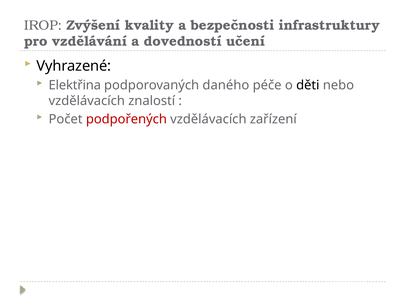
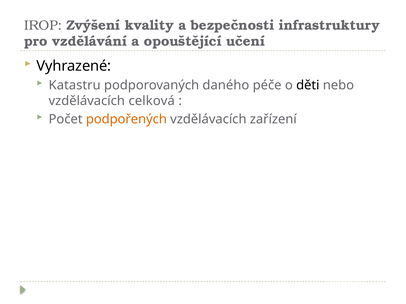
dovedností: dovedností -> opouštějící
Elektřina: Elektřina -> Katastru
znalostí: znalostí -> celková
podpořených colour: red -> orange
